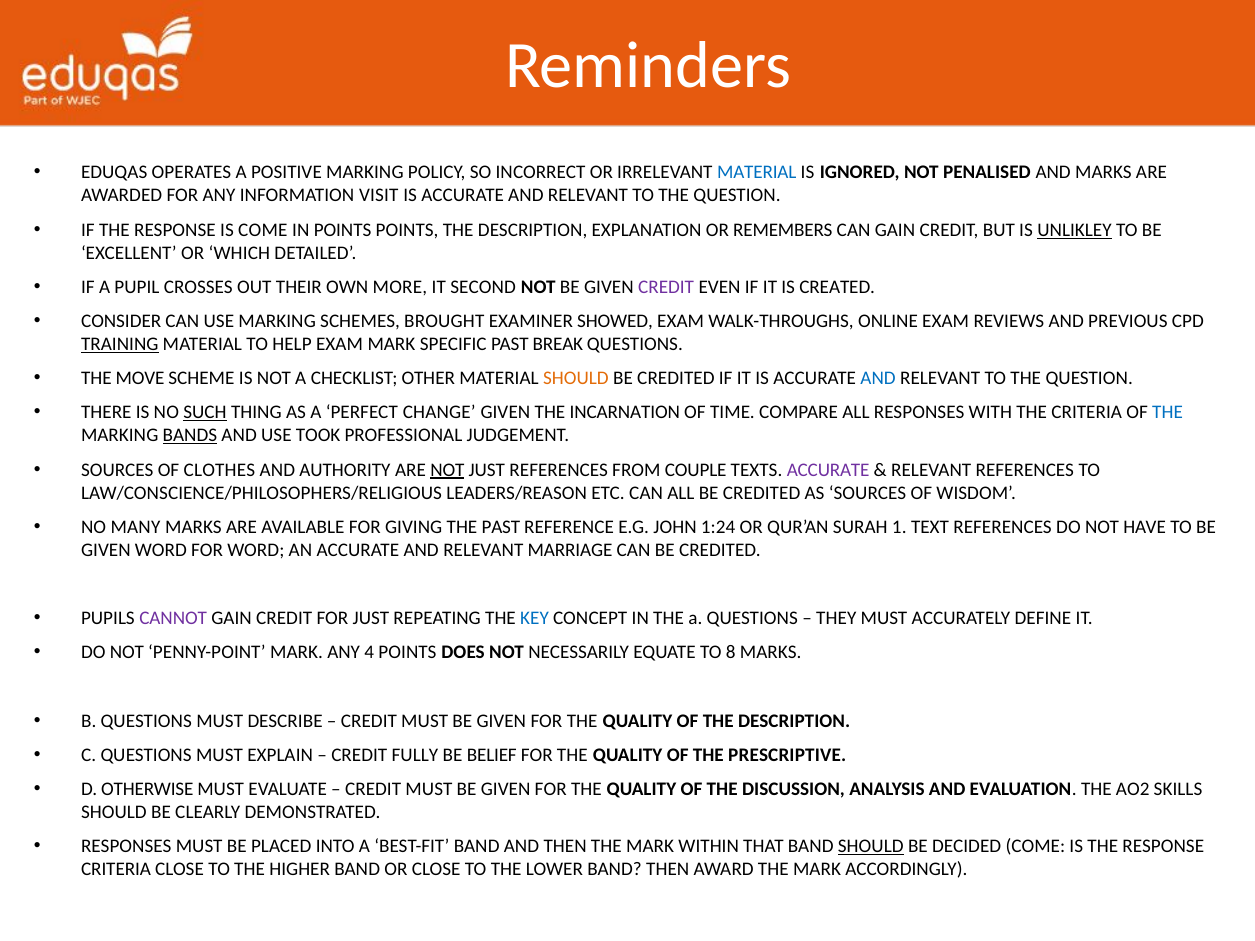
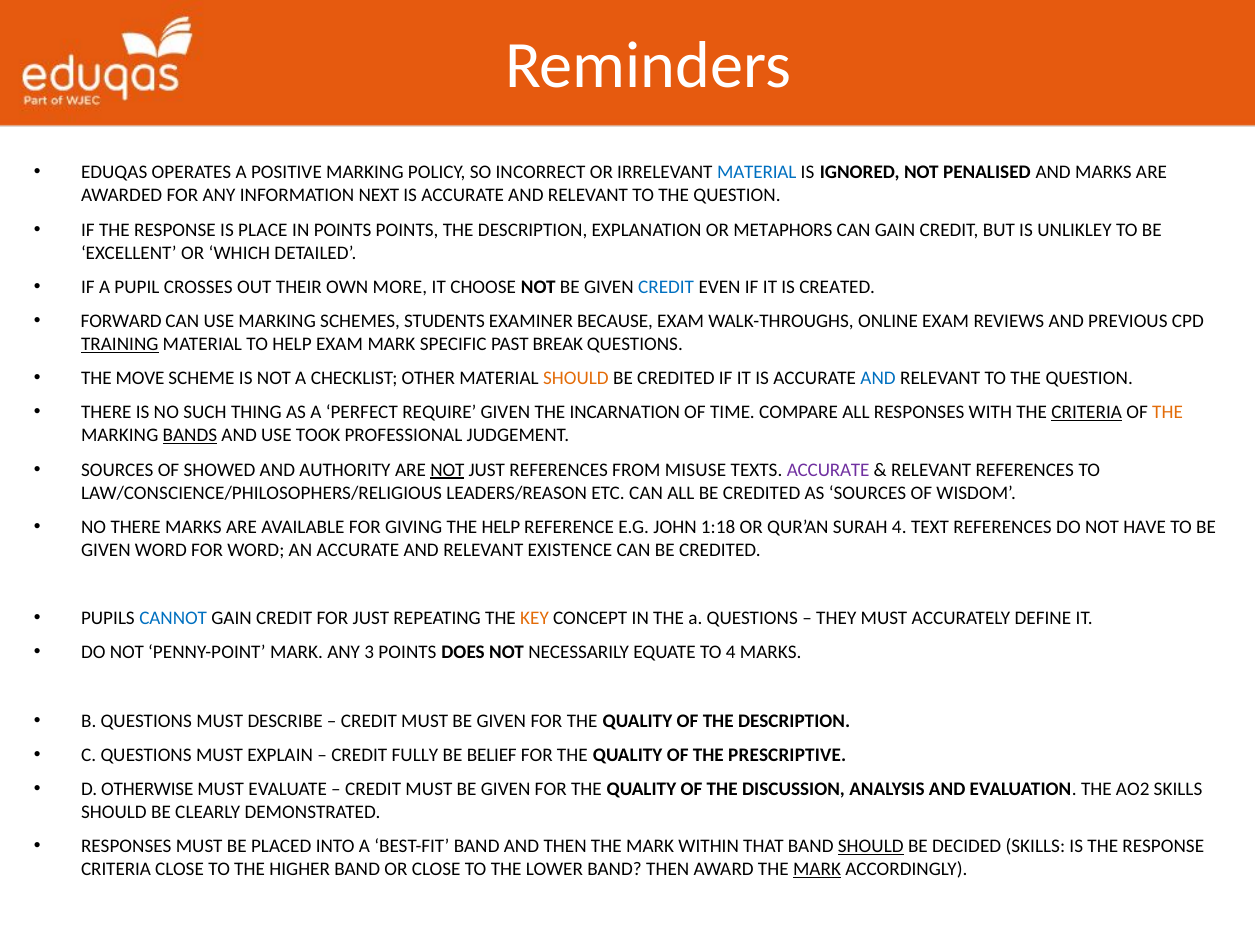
VISIT: VISIT -> NEXT
IS COME: COME -> PLACE
REMEMBERS: REMEMBERS -> METAPHORS
UNLIKLEY underline: present -> none
SECOND: SECOND -> CHOOSE
CREDIT at (666, 287) colour: purple -> blue
CONSIDER: CONSIDER -> FORWARD
BROUGHT: BROUGHT -> STUDENTS
SHOWED: SHOWED -> BECAUSE
SUCH underline: present -> none
CHANGE: CHANGE -> REQUIRE
CRITERIA at (1087, 413) underline: none -> present
THE at (1168, 413) colour: blue -> orange
CLOTHES: CLOTHES -> SHOWED
COUPLE: COUPLE -> MISUSE
NO MANY: MANY -> THERE
THE PAST: PAST -> HELP
1:24: 1:24 -> 1:18
SURAH 1: 1 -> 4
MARRIAGE: MARRIAGE -> EXISTENCE
CANNOT colour: purple -> blue
KEY colour: blue -> orange
4: 4 -> 3
TO 8: 8 -> 4
DECIDED COME: COME -> SKILLS
MARK at (817, 870) underline: none -> present
